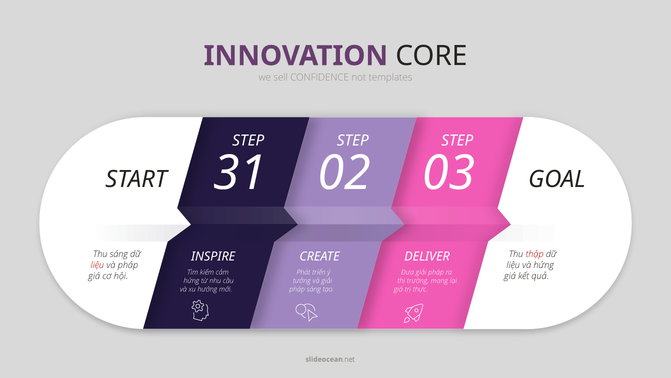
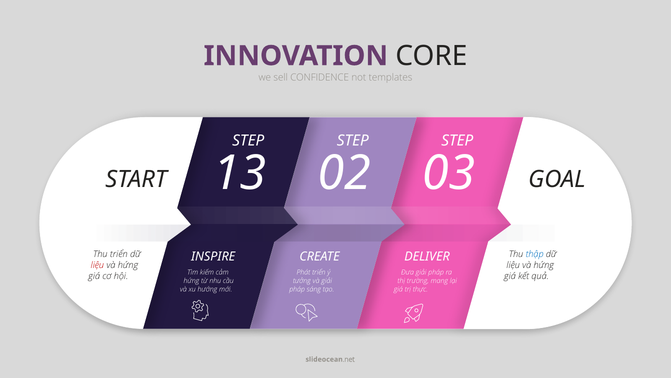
31: 31 -> 13
Thu sáng: sáng -> triển
thập colour: red -> blue
pháp at (128, 265): pháp -> hứng
